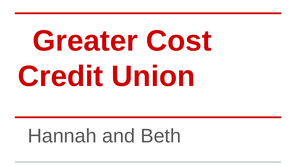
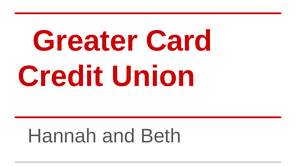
Cost: Cost -> Card
